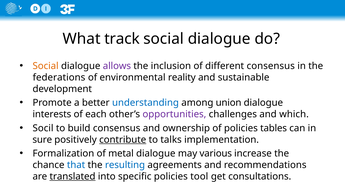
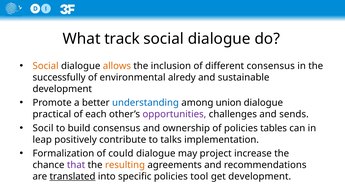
allows colour: purple -> orange
federations: federations -> successfully
reality: reality -> alredy
interests: interests -> practical
which: which -> sends
sure: sure -> leap
contribute underline: present -> none
metal: metal -> could
various: various -> project
that colour: blue -> purple
resulting colour: blue -> orange
get consultations: consultations -> development
